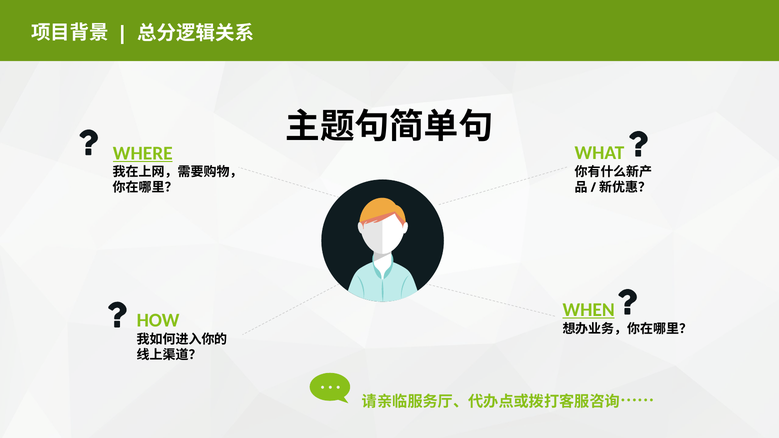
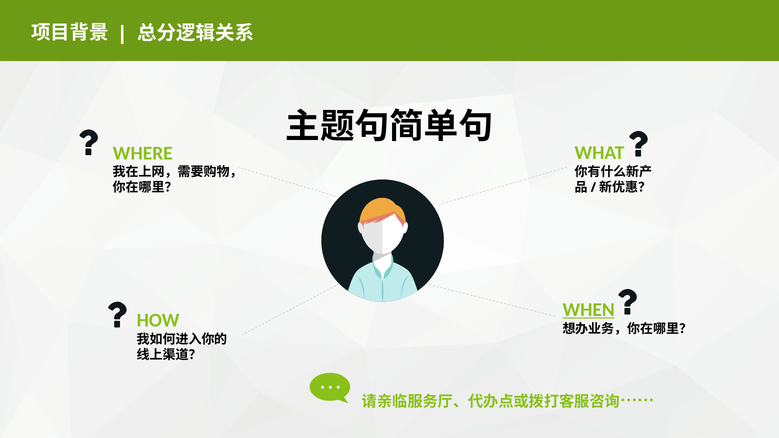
WHERE underline: present -> none
